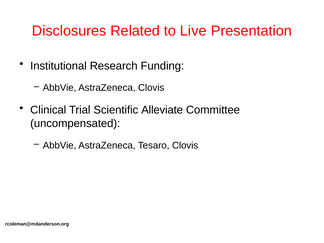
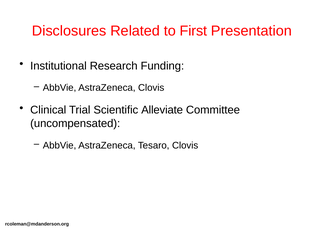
Live: Live -> First
